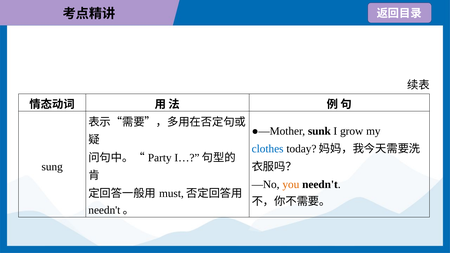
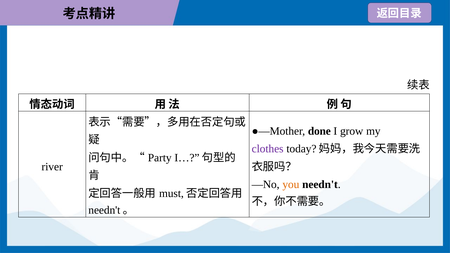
sunk: sunk -> done
clothes colour: blue -> purple
sung: sung -> river
